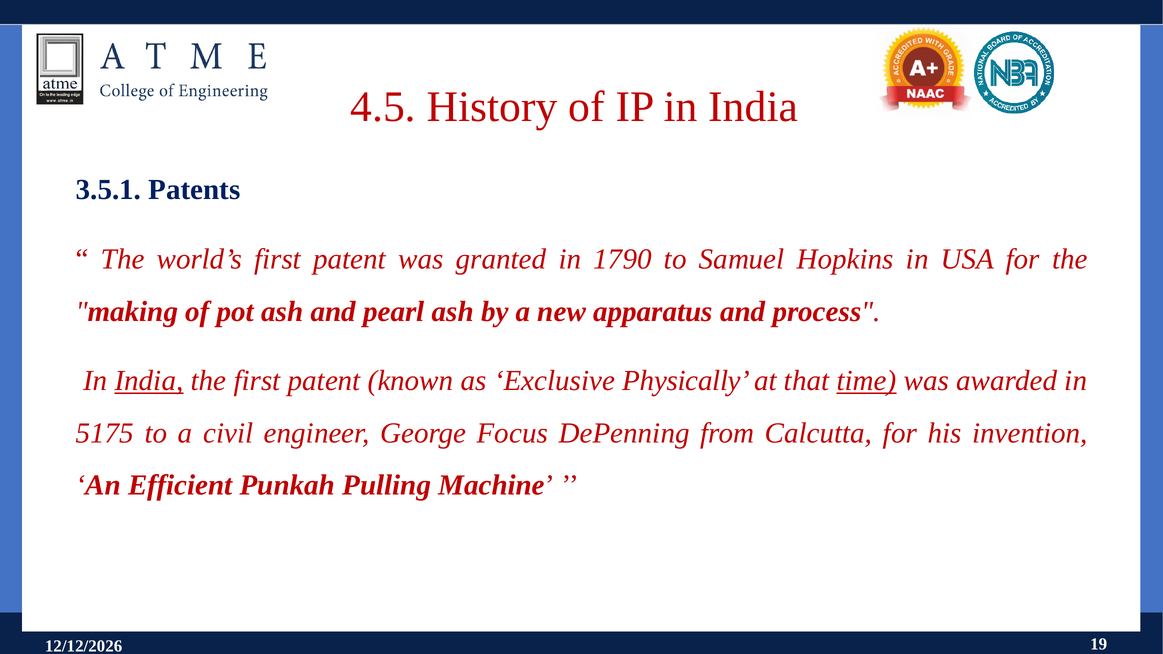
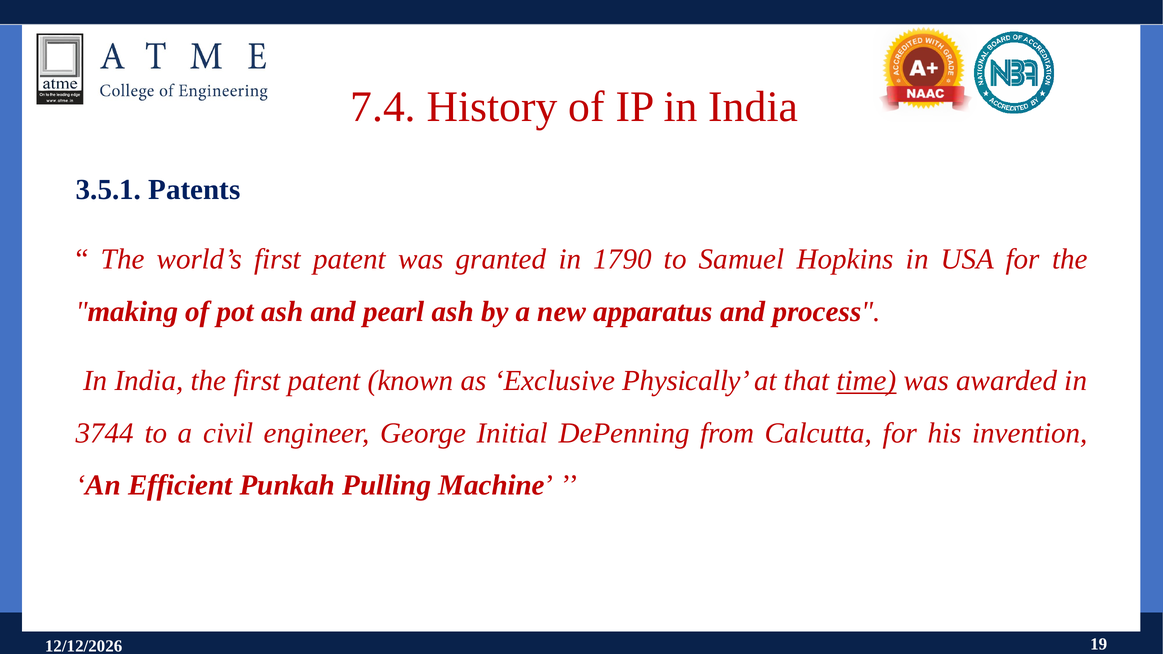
4.5: 4.5 -> 7.4
India at (149, 381) underline: present -> none
5175: 5175 -> 3744
Focus: Focus -> Initial
